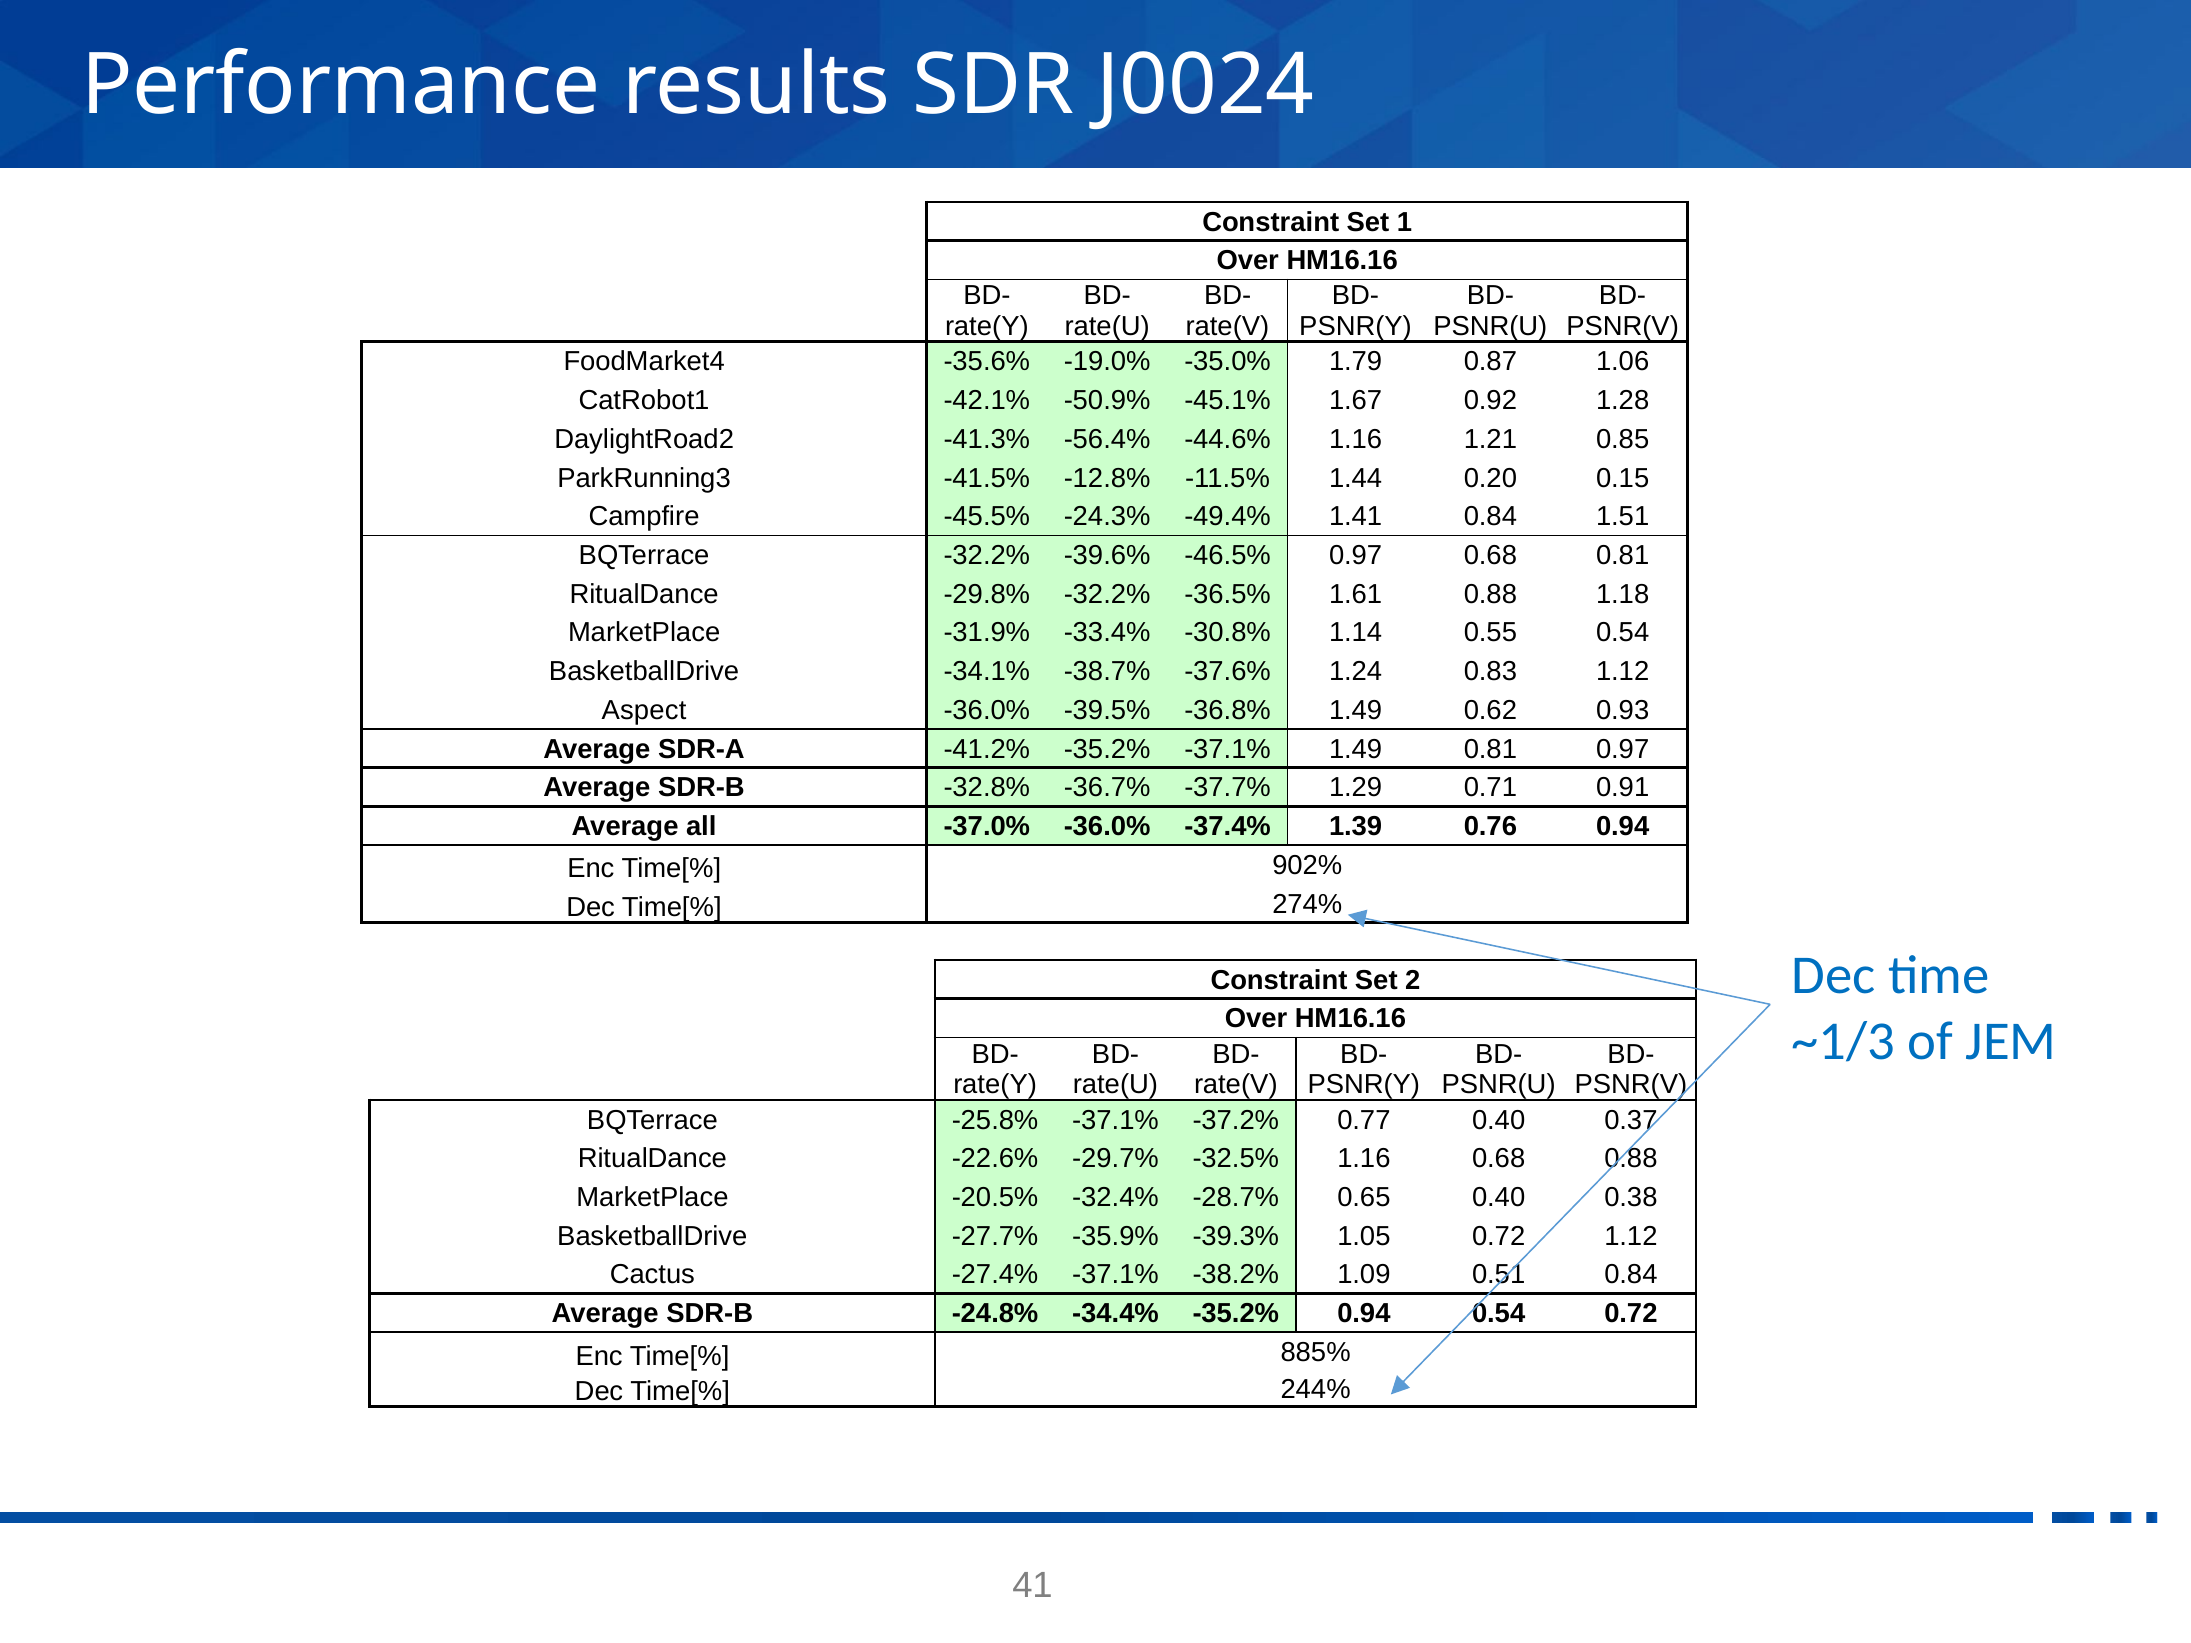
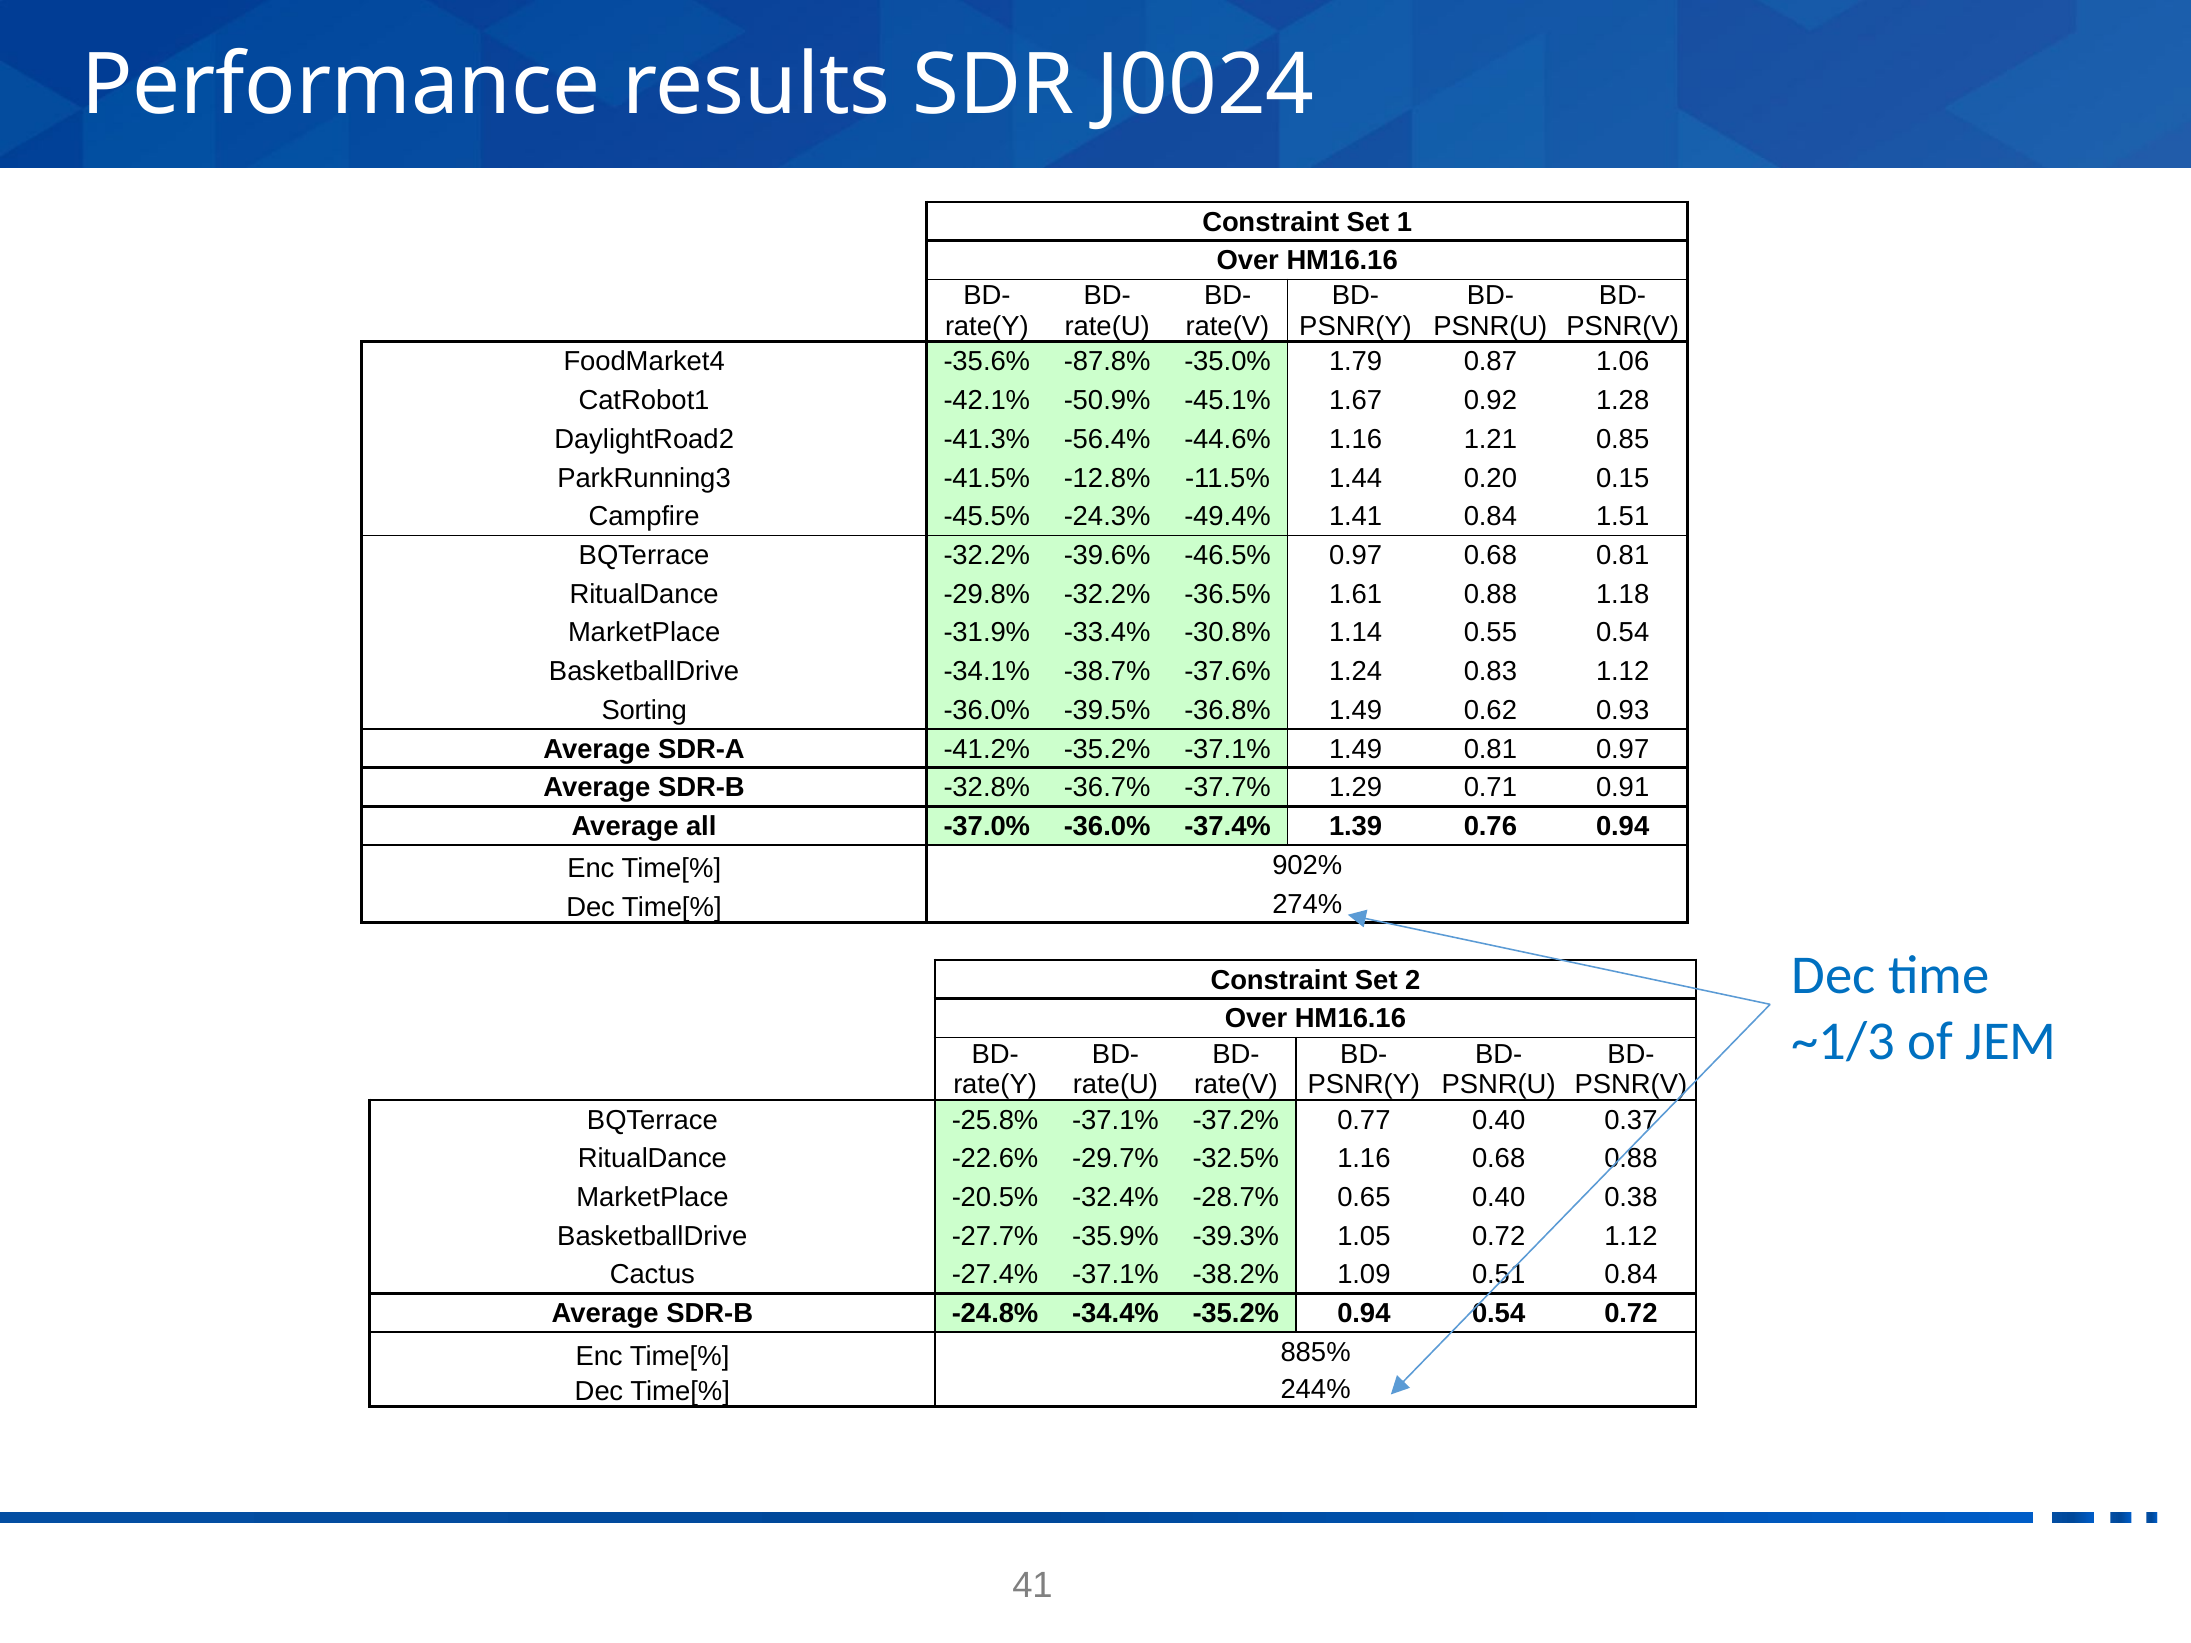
-19.0%: -19.0% -> -87.8%
Aspect: Aspect -> Sorting
